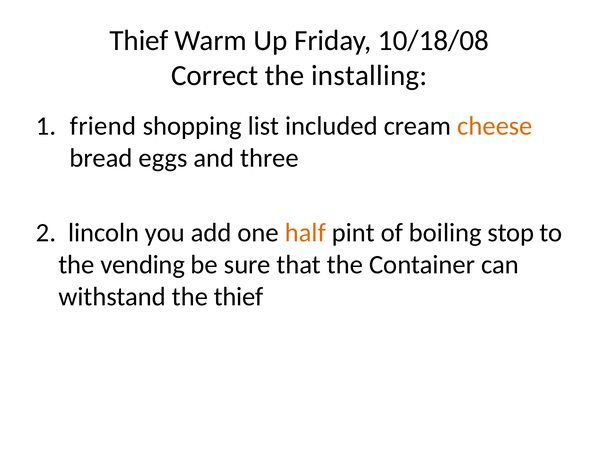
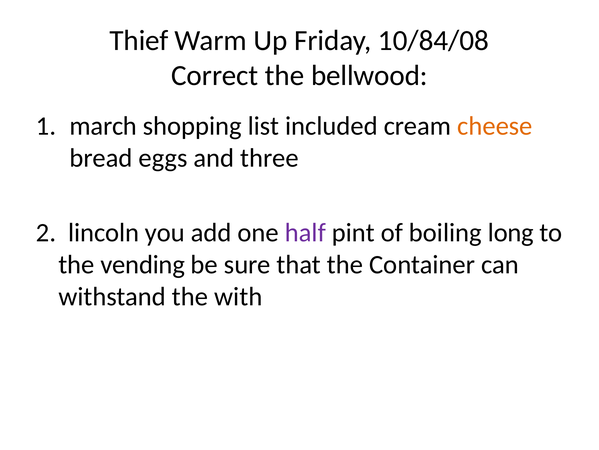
10/18/08: 10/18/08 -> 10/84/08
installing: installing -> bellwood
friend: friend -> march
half colour: orange -> purple
stop: stop -> long
the thief: thief -> with
